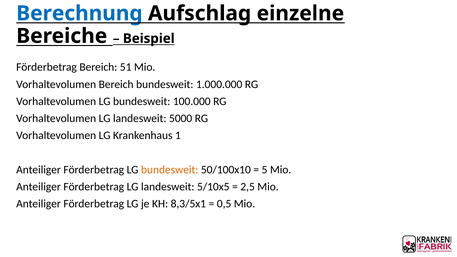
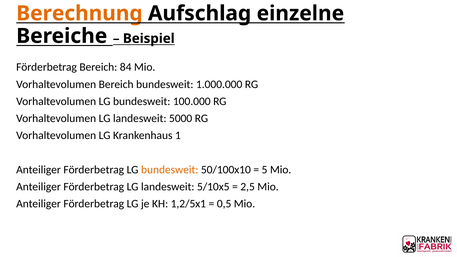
Berechnung colour: blue -> orange
51: 51 -> 84
8,3/5x1: 8,3/5x1 -> 1,2/5x1
